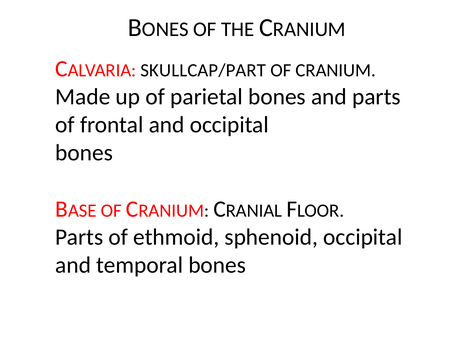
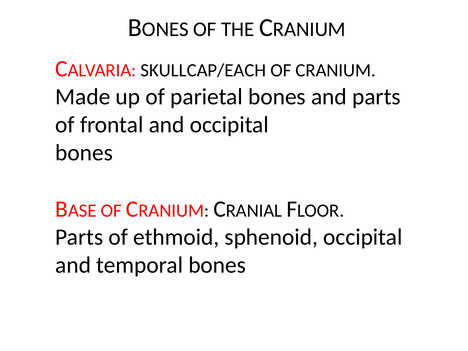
SKULLCAP/PART: SKULLCAP/PART -> SKULLCAP/EACH
